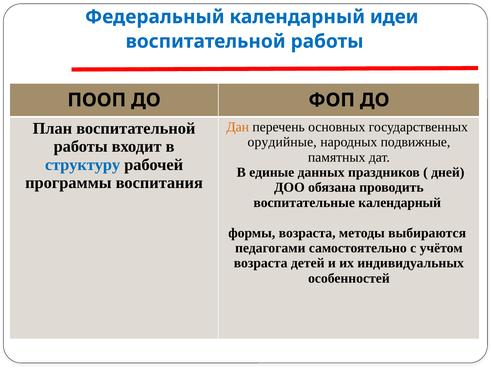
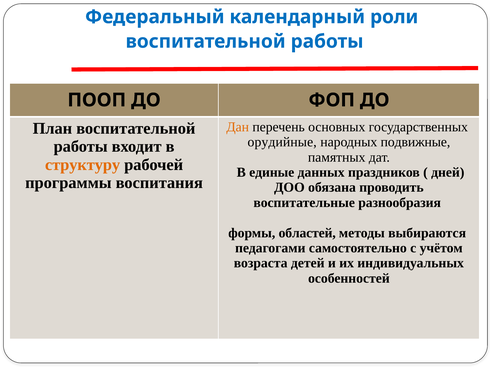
идеи: идеи -> роли
структуру colour: blue -> orange
воспитательные календарный: календарный -> разнообразия
формы возраста: возраста -> областей
